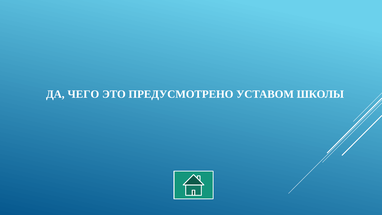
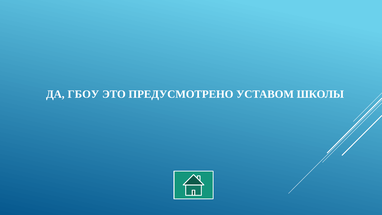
ЧЕГО: ЧЕГО -> ГБОУ
